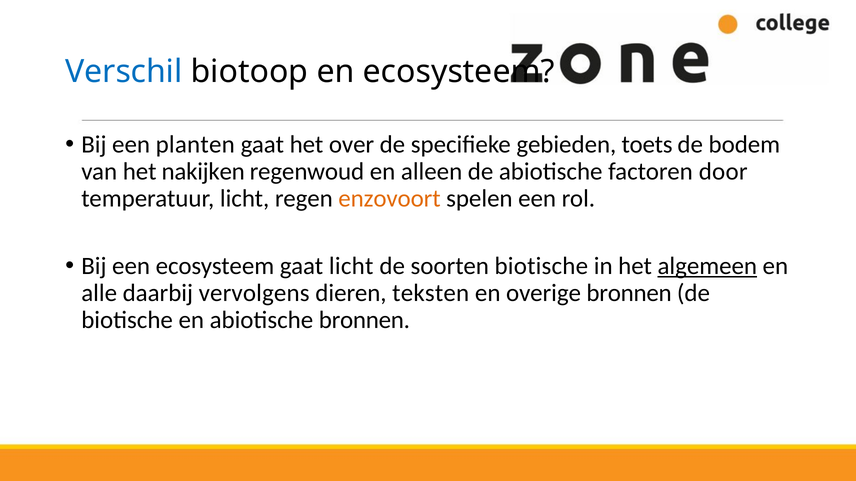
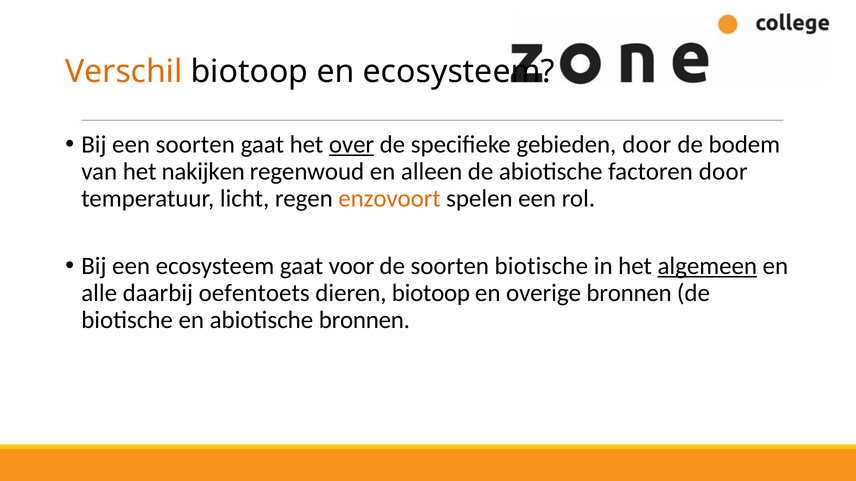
Verschil colour: blue -> orange
een planten: planten -> soorten
over underline: none -> present
gebieden toets: toets -> door
gaat licht: licht -> voor
vervolgens: vervolgens -> oefentoets
dieren teksten: teksten -> biotoop
